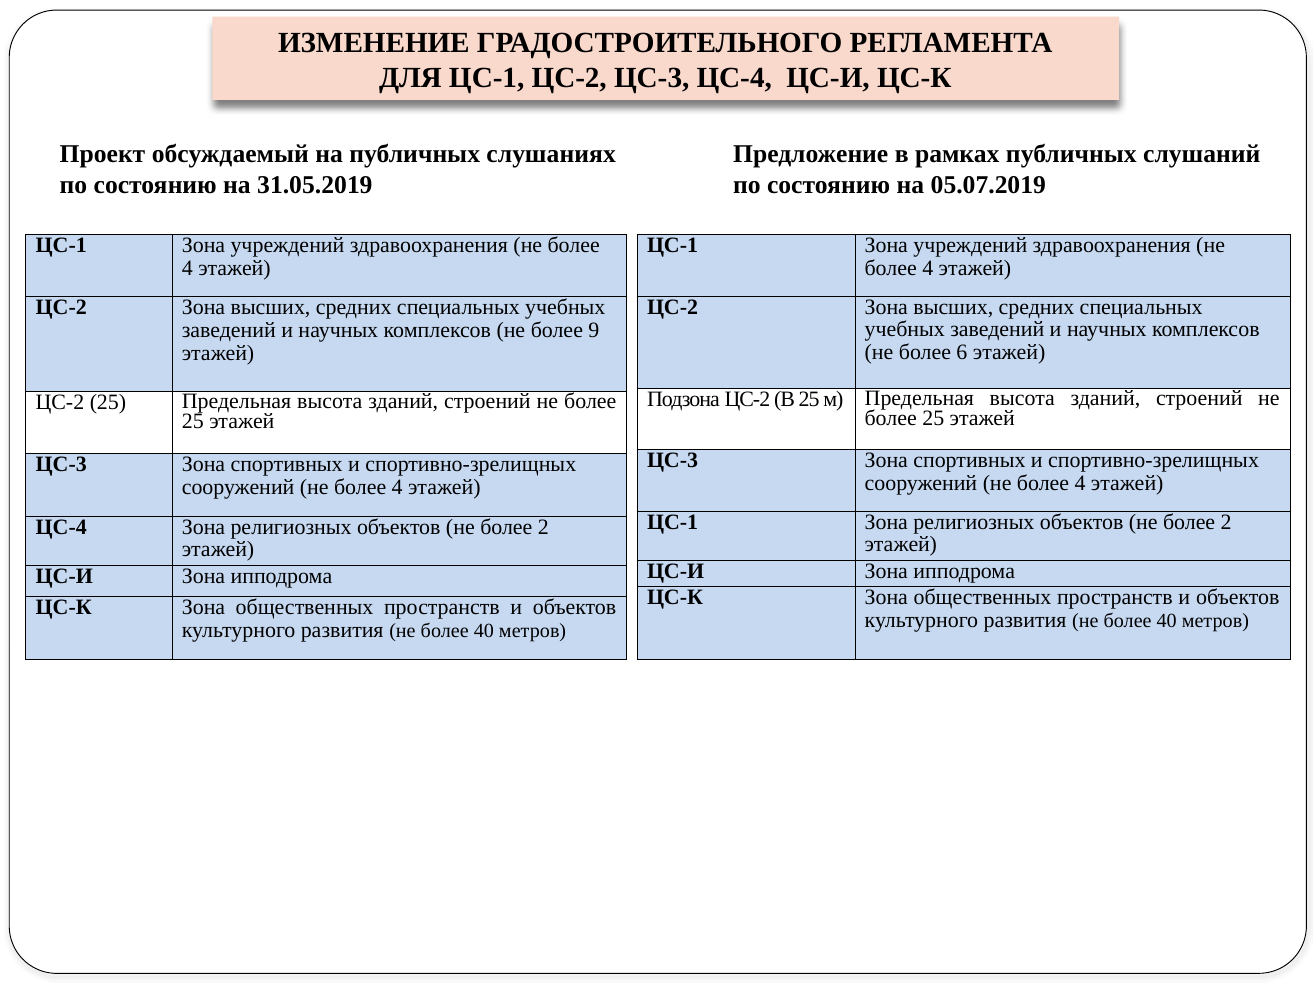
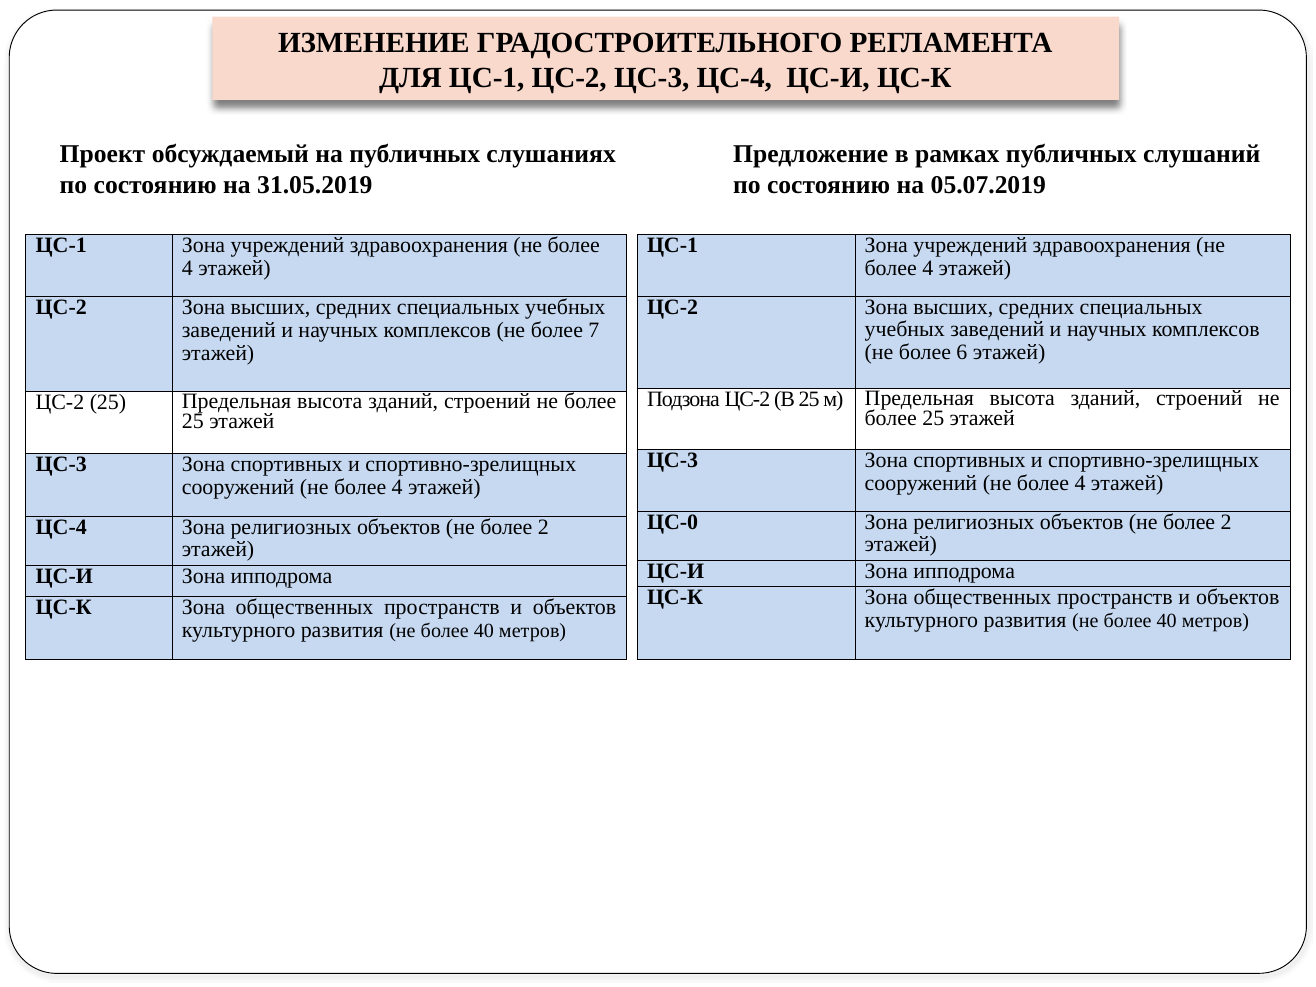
9: 9 -> 7
ЦС-1 at (673, 522): ЦС-1 -> ЦС-0
